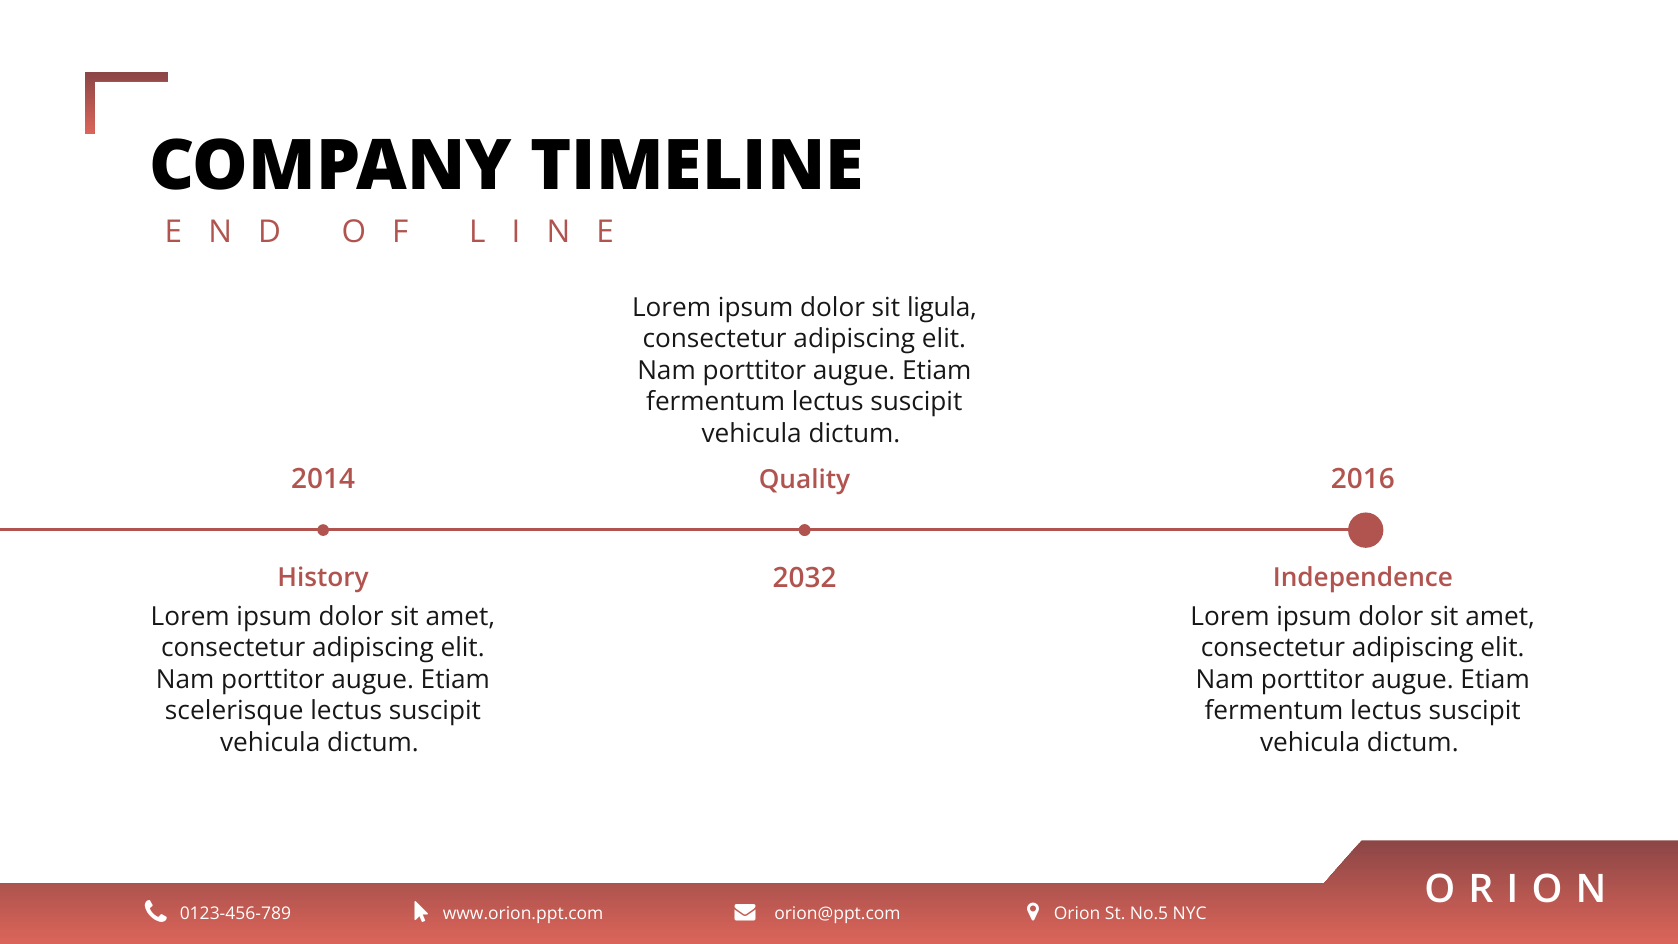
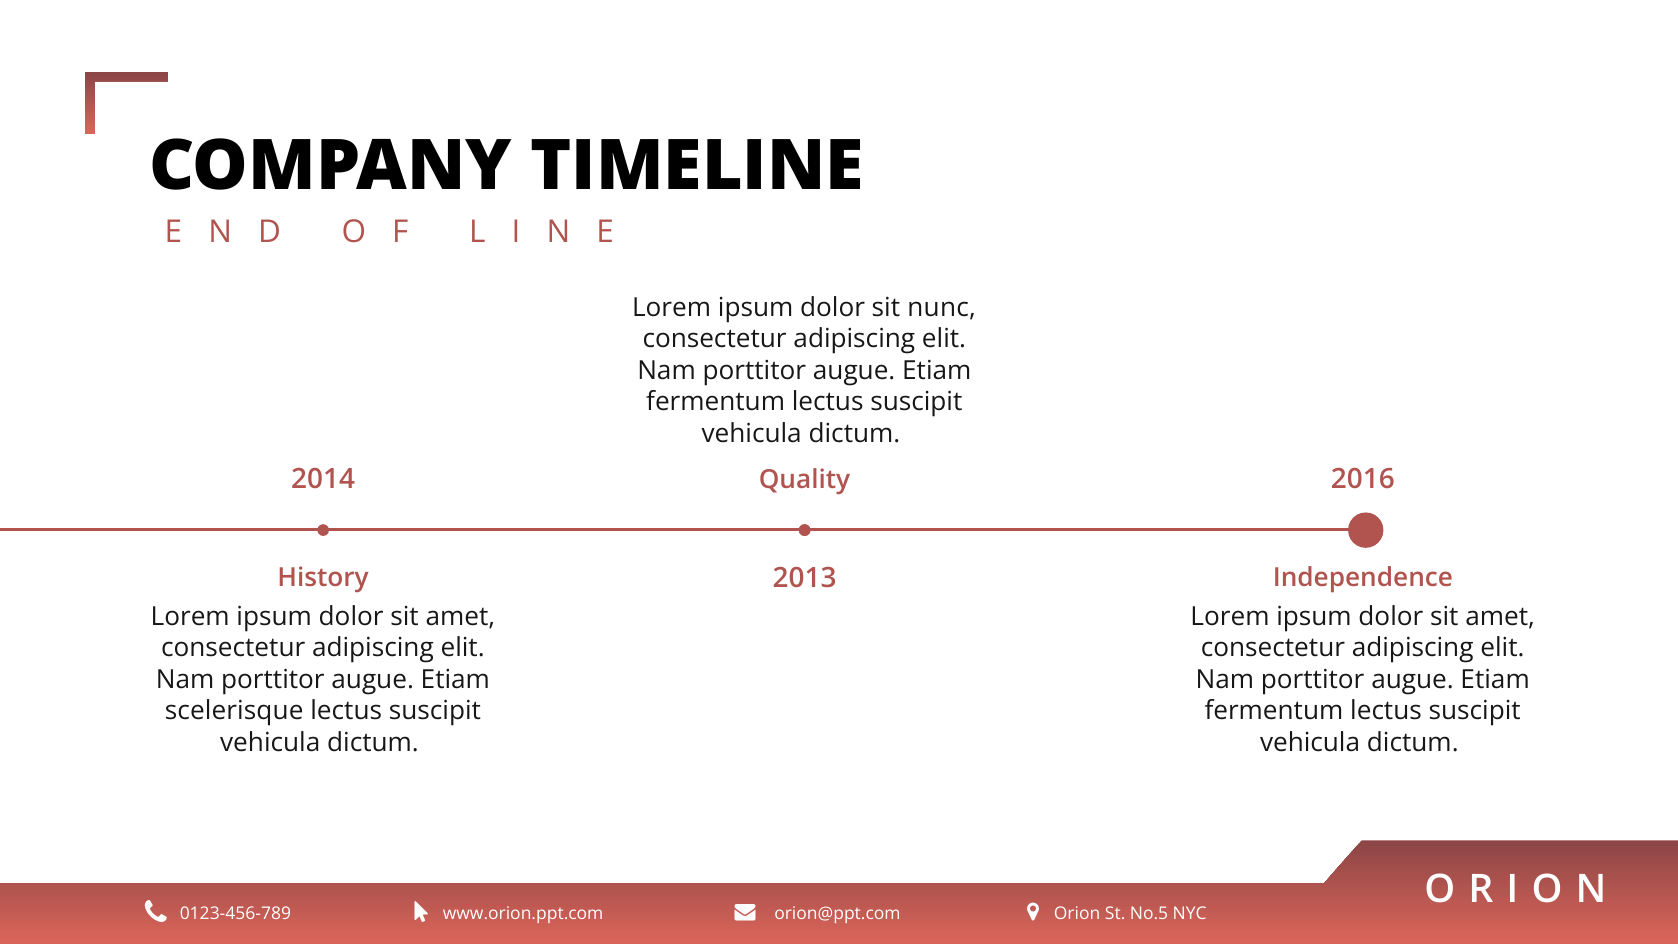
ligula: ligula -> nunc
2032: 2032 -> 2013
